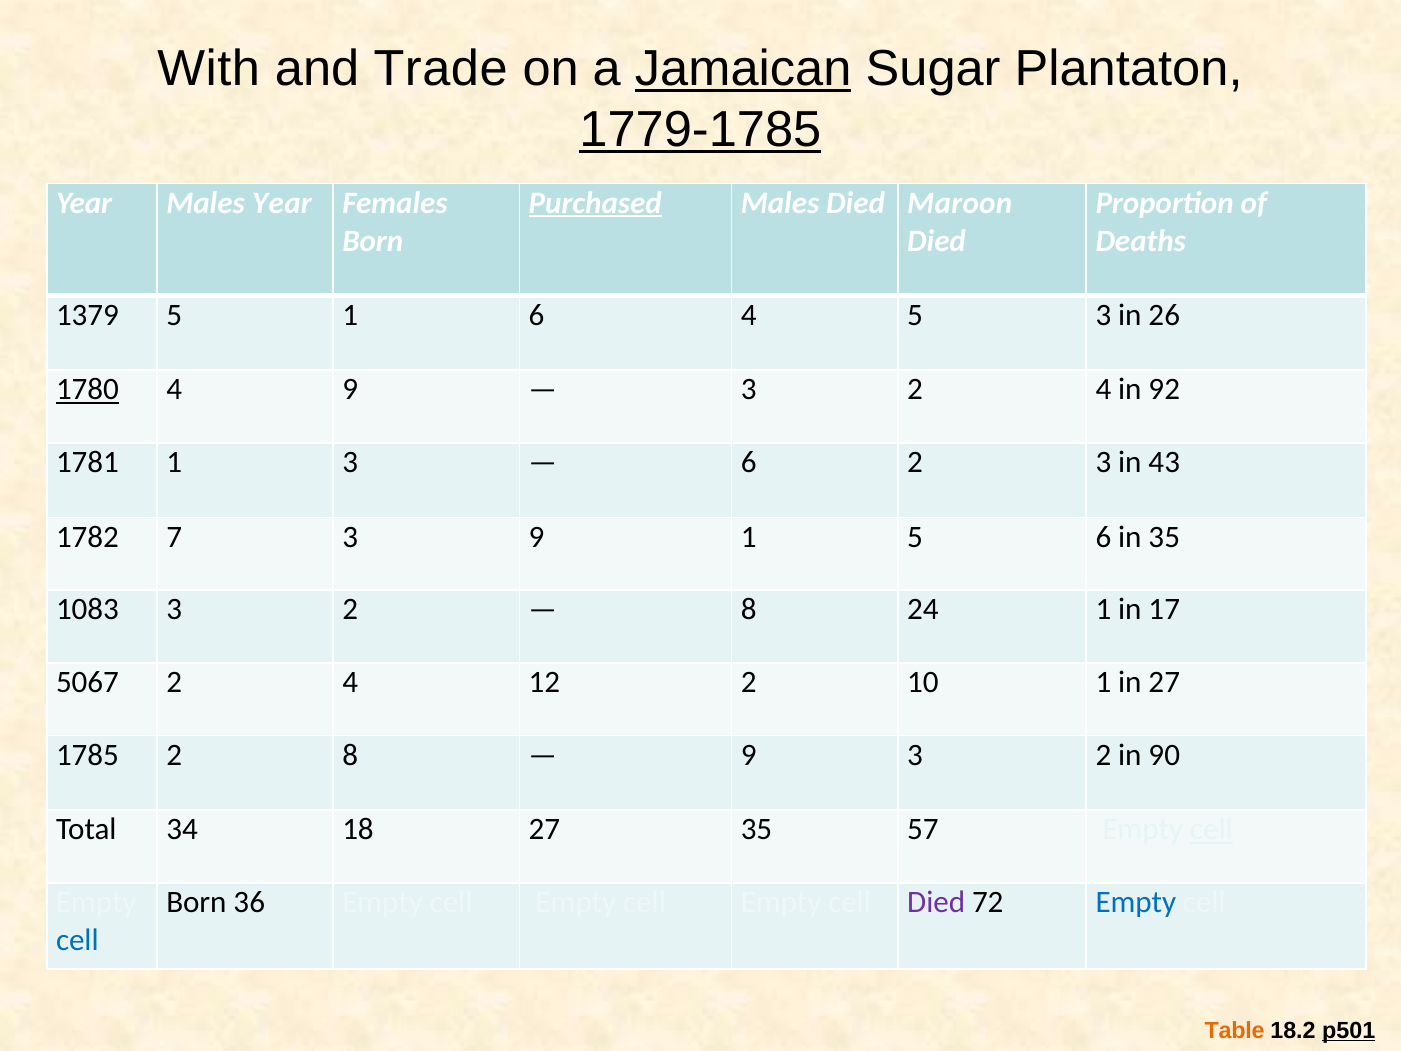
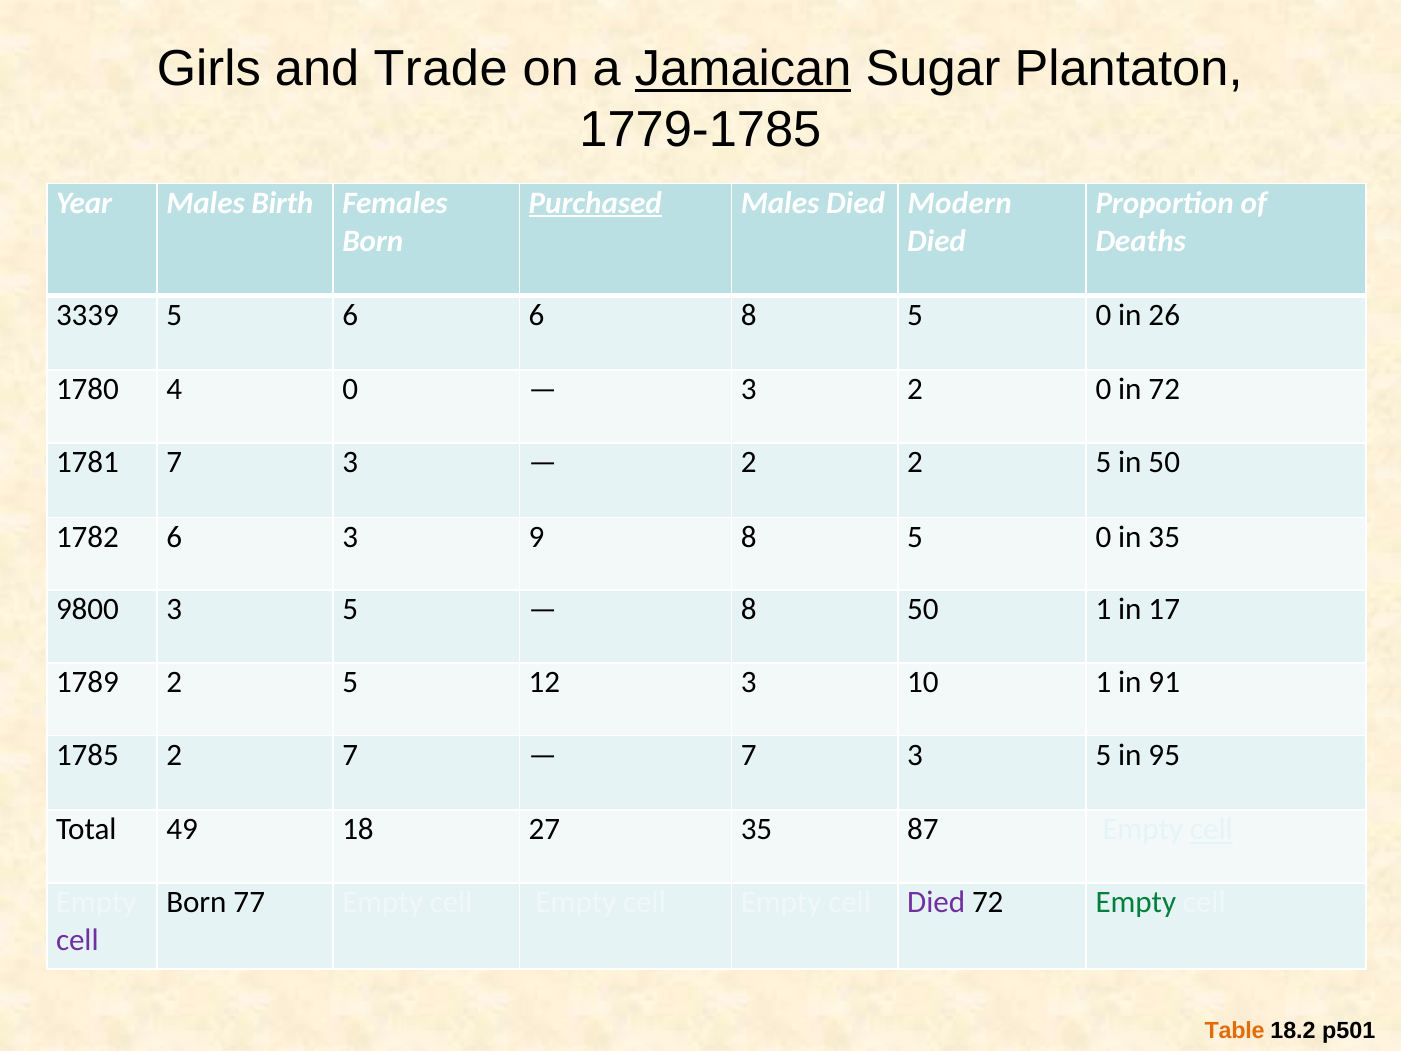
With: With -> Girls
1779-1785 underline: present -> none
Males Year: Year -> Birth
Maroon: Maroon -> Modern
1379: 1379 -> 3339
5 1: 1 -> 6
6 4: 4 -> 8
3 at (1103, 315): 3 -> 0
1780 underline: present -> none
4 9: 9 -> 0
3 2 4: 4 -> 0
in 92: 92 -> 72
1781 1: 1 -> 7
6 at (749, 462): 6 -> 2
3 at (1103, 462): 3 -> 5
in 43: 43 -> 50
1782 7: 7 -> 6
9 1: 1 -> 8
6 at (1103, 537): 6 -> 0
1083: 1083 -> 9800
2 at (350, 609): 2 -> 5
8 24: 24 -> 50
5067: 5067 -> 1789
4 at (350, 682): 4 -> 5
12 2: 2 -> 3
in 27: 27 -> 91
2 8: 8 -> 7
9 at (749, 755): 9 -> 7
2 at (1103, 755): 2 -> 5
90: 90 -> 95
34: 34 -> 49
57: 57 -> 87
36: 36 -> 77
Empty at (1136, 902) colour: blue -> green
cell at (77, 940) colour: blue -> purple
p501 underline: present -> none
